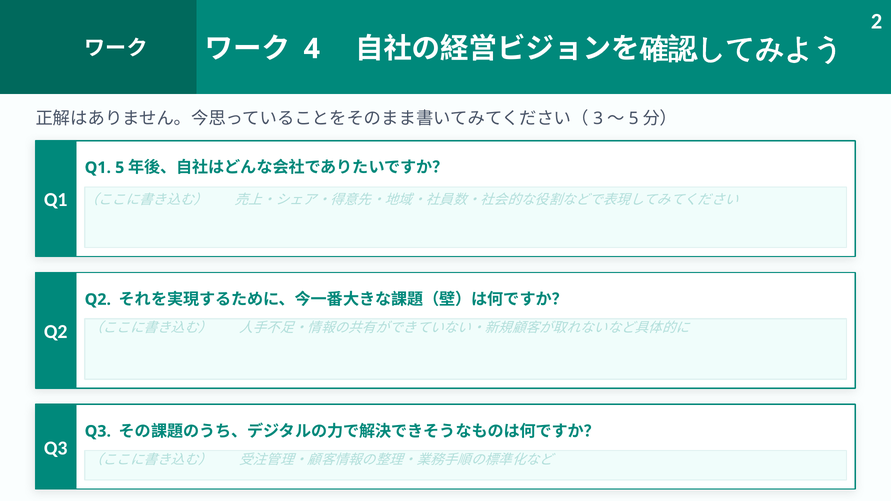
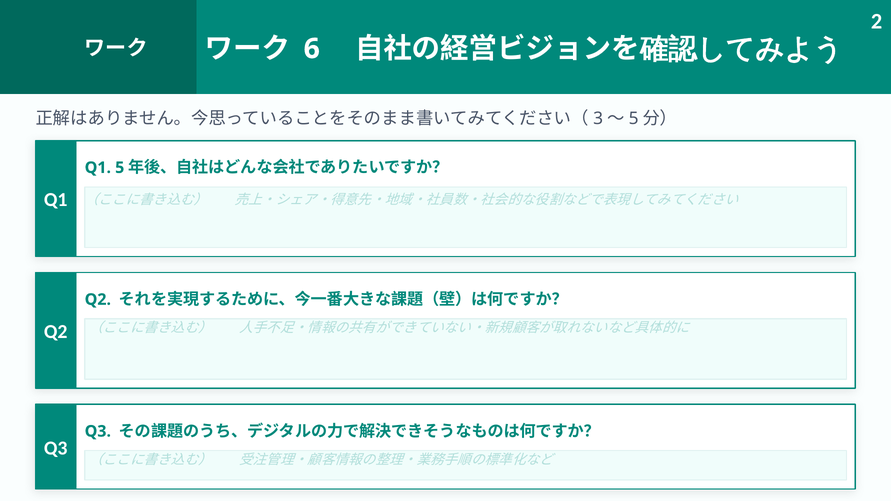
4: 4 -> 6
